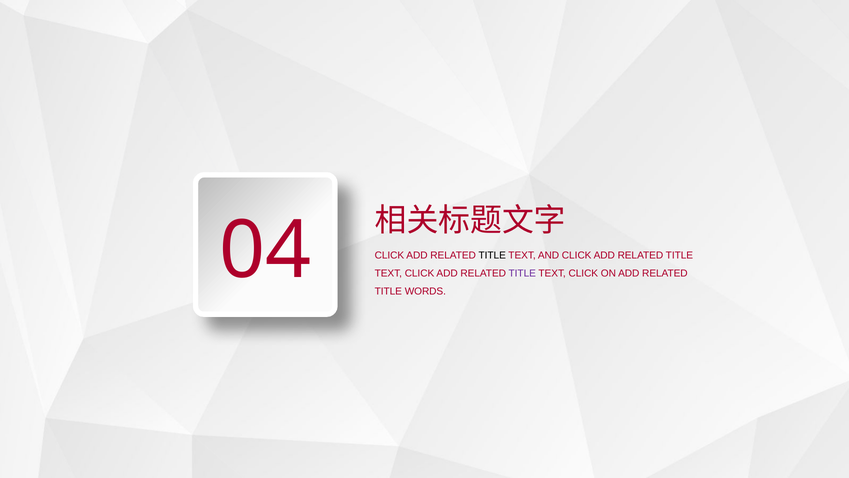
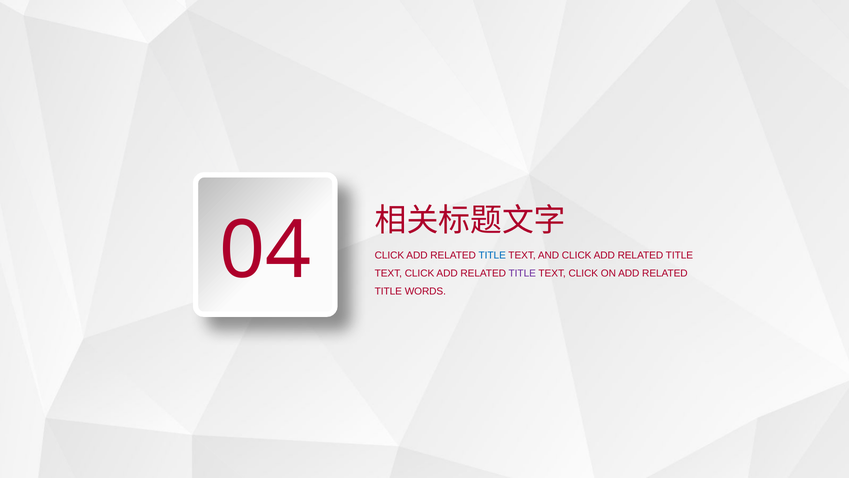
TITLE at (492, 255) colour: black -> blue
